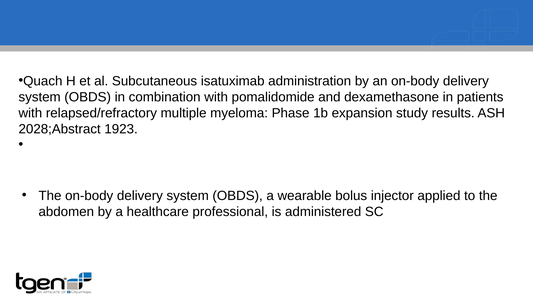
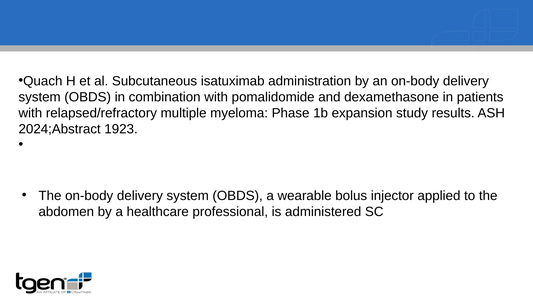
2028;Abstract: 2028;Abstract -> 2024;Abstract
